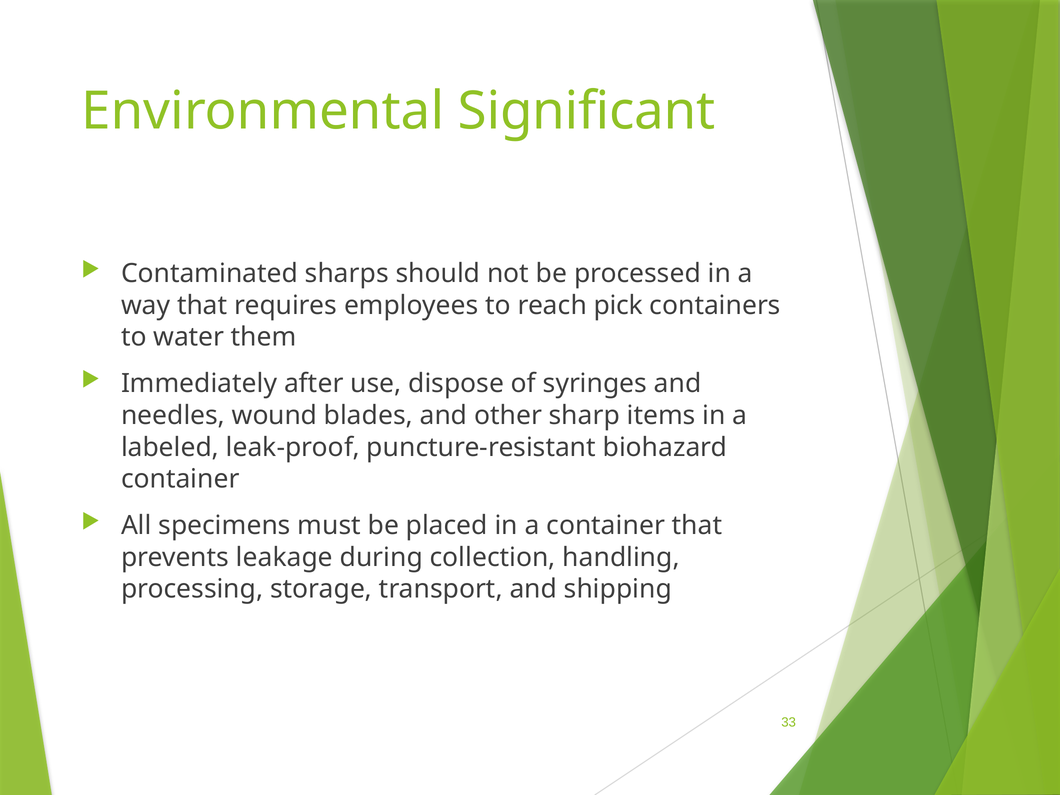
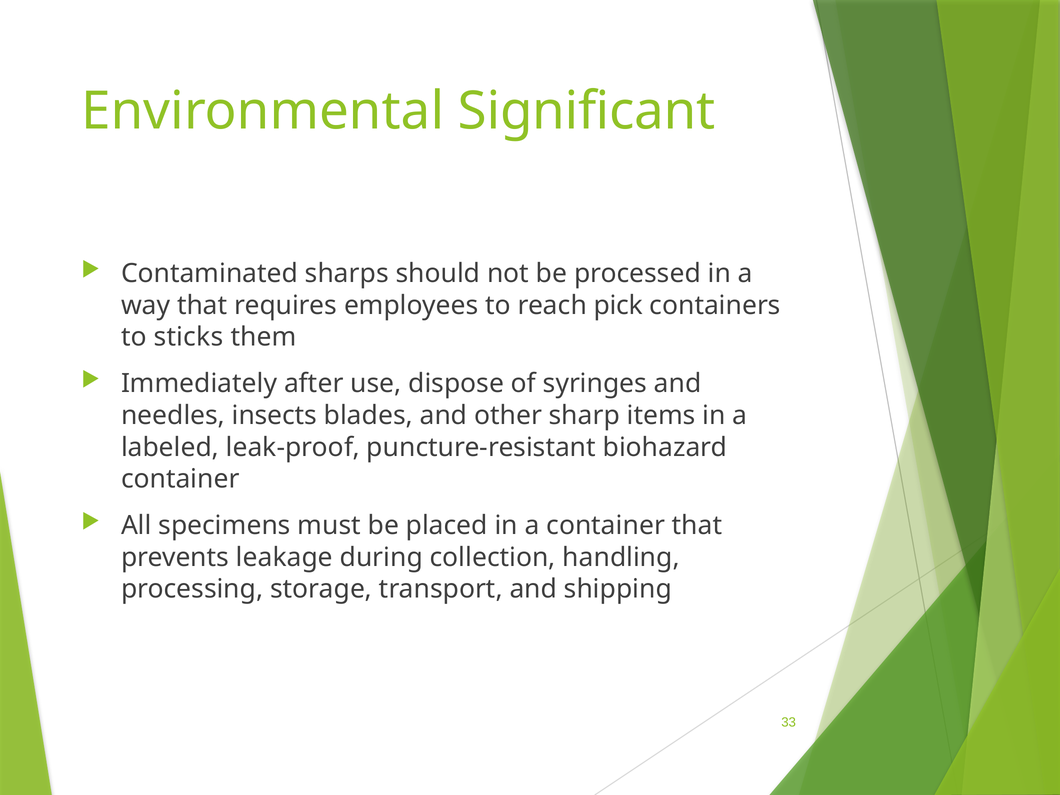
water: water -> sticks
wound: wound -> insects
